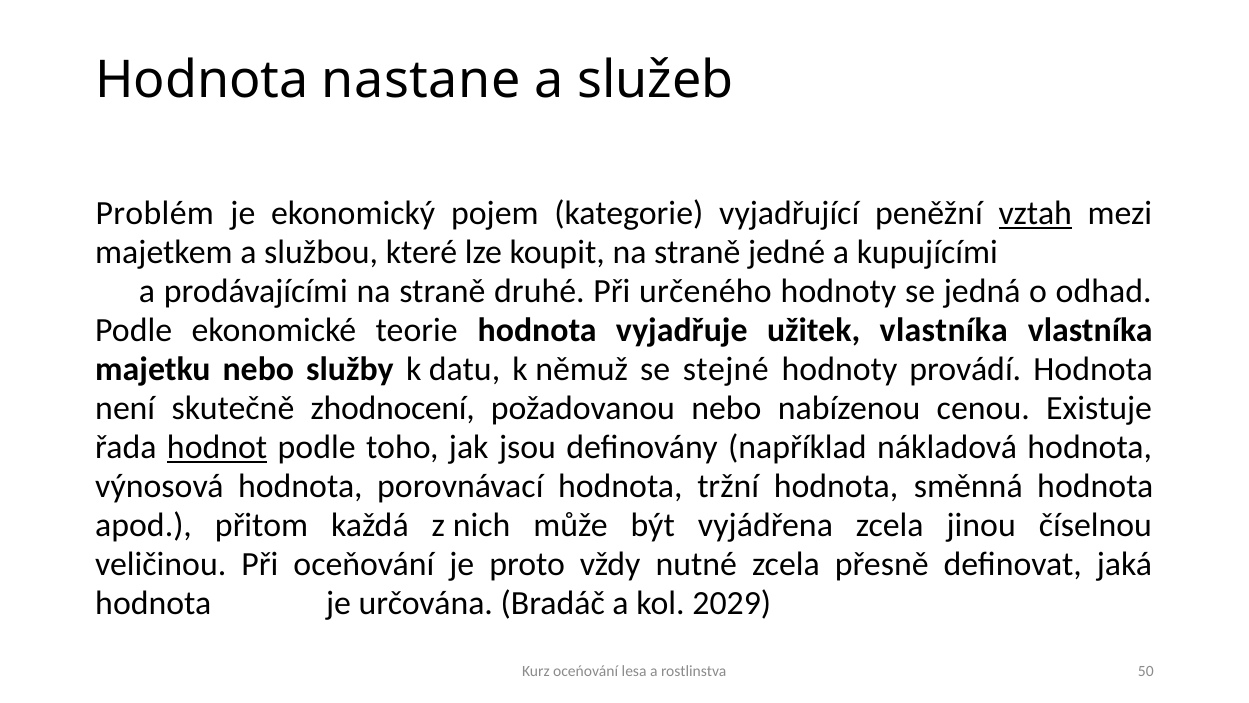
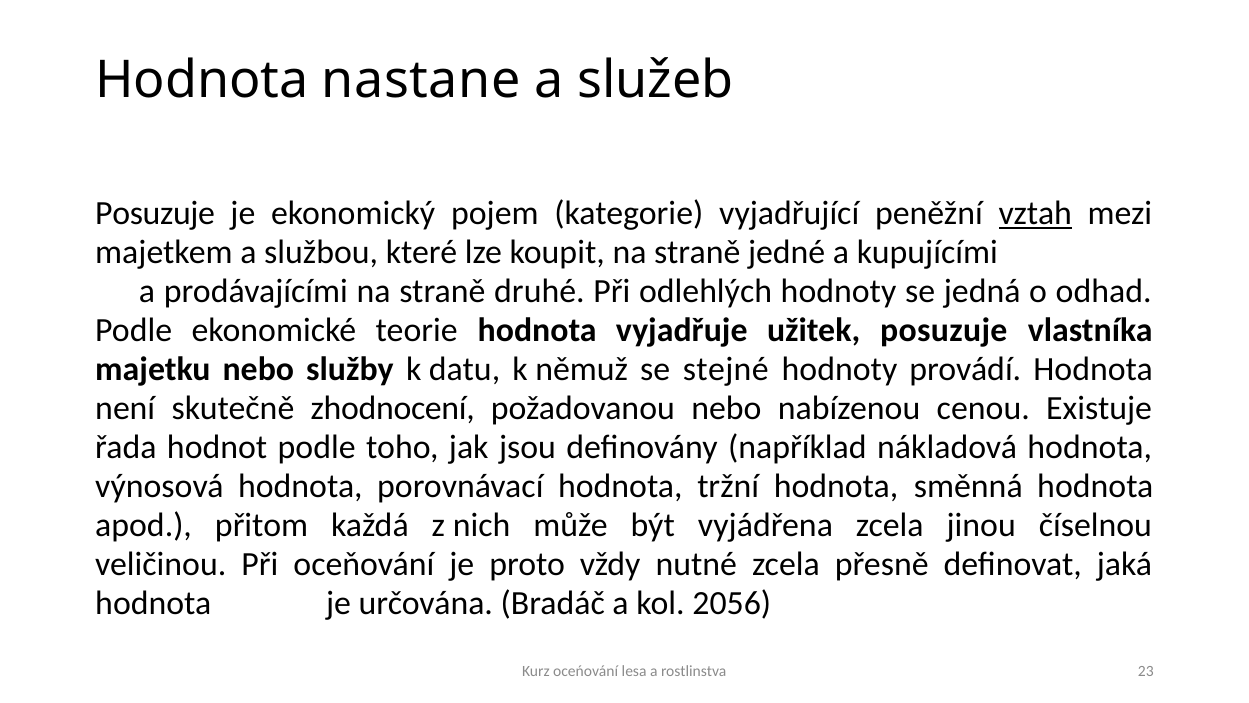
Problém at (155, 213): Problém -> Posuzuje
určeného: určeného -> odlehlých
užitek vlastníka: vlastníka -> posuzuje
hodnot underline: present -> none
2029: 2029 -> 2056
50: 50 -> 23
